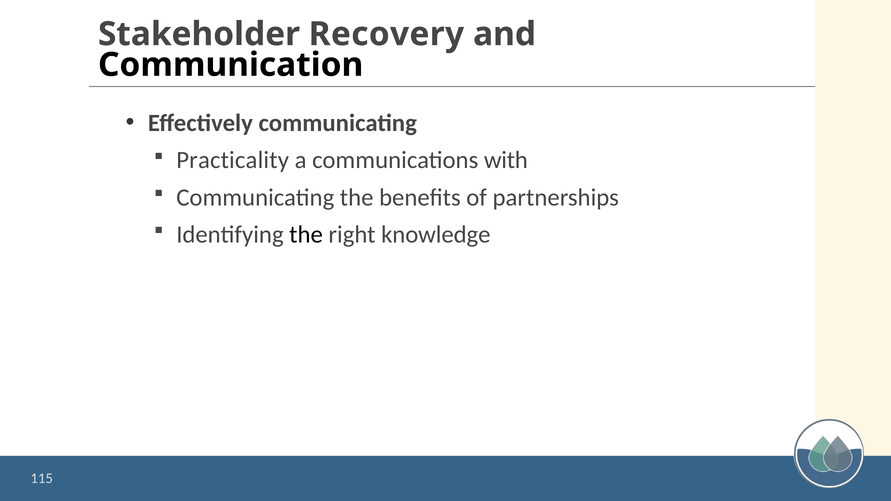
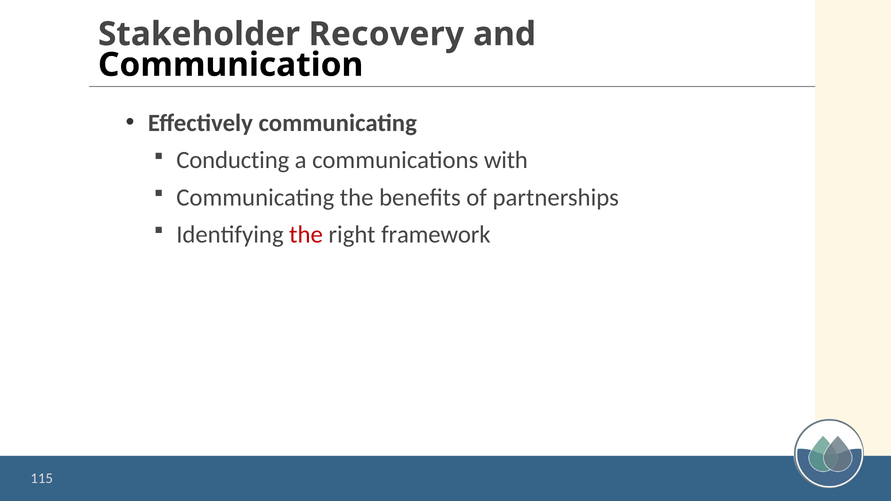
Practicality: Practicality -> Conducting
the at (306, 235) colour: black -> red
knowledge: knowledge -> framework
